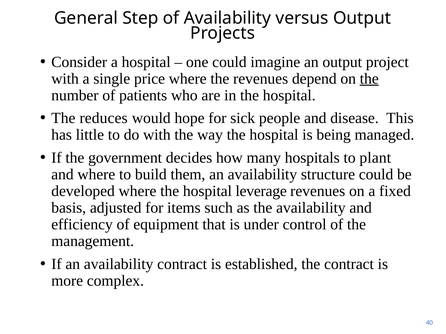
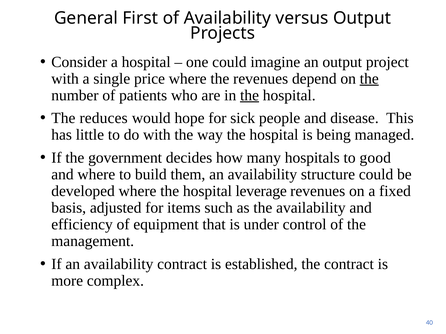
Step: Step -> First
the at (250, 95) underline: none -> present
plant: plant -> good
